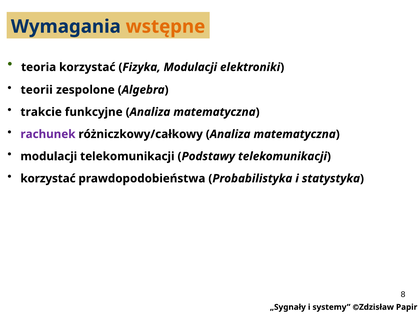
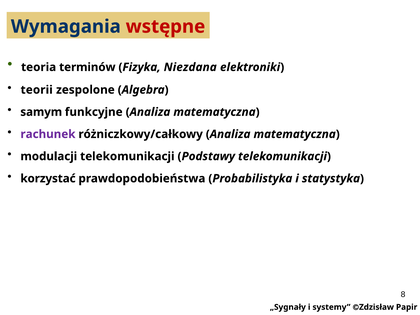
wstępne colour: orange -> red
teoria korzystać: korzystać -> terminów
Fizyka Modulacji: Modulacji -> Niezdana
trakcie: trakcie -> samym
